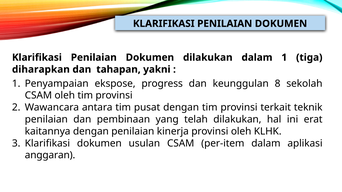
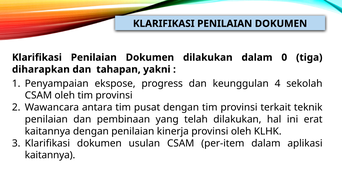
dalam 1: 1 -> 0
8: 8 -> 4
anggaran at (50, 156): anggaran -> kaitannya
